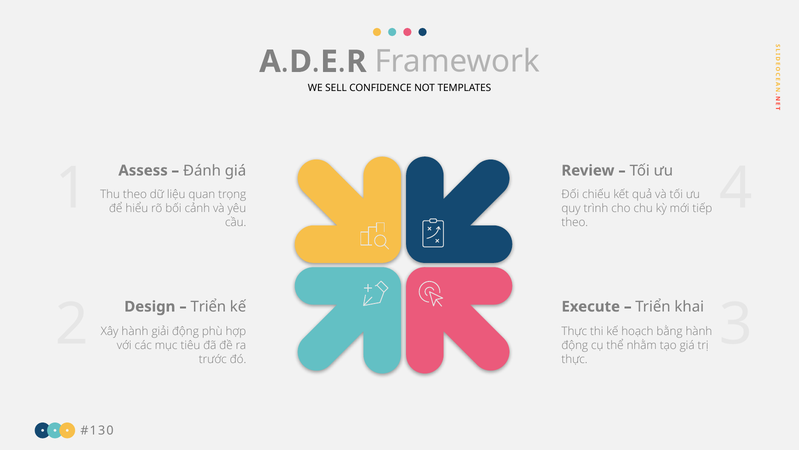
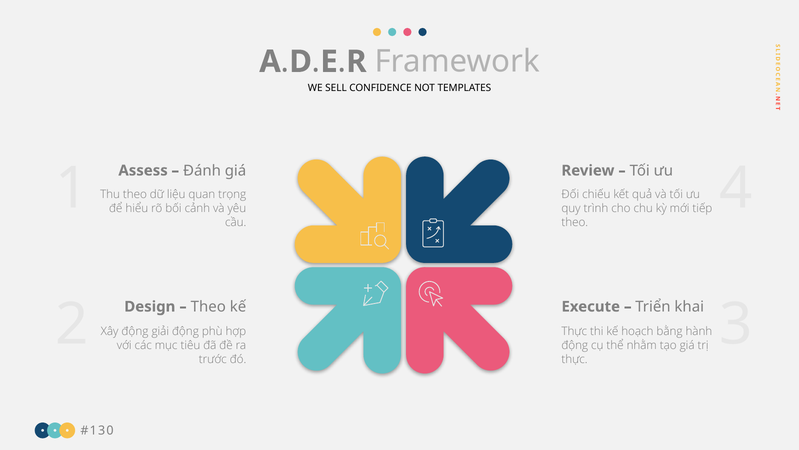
Triển at (208, 306): Triển -> Theo
Xây hành: hành -> động
